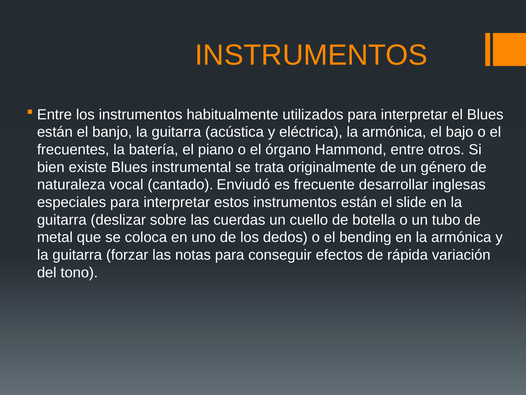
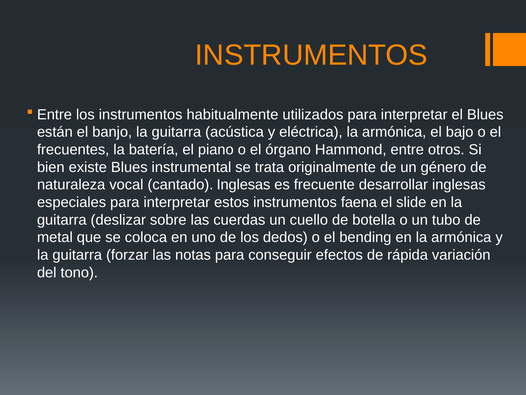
cantado Enviudó: Enviudó -> Inglesas
instrumentos están: están -> faena
